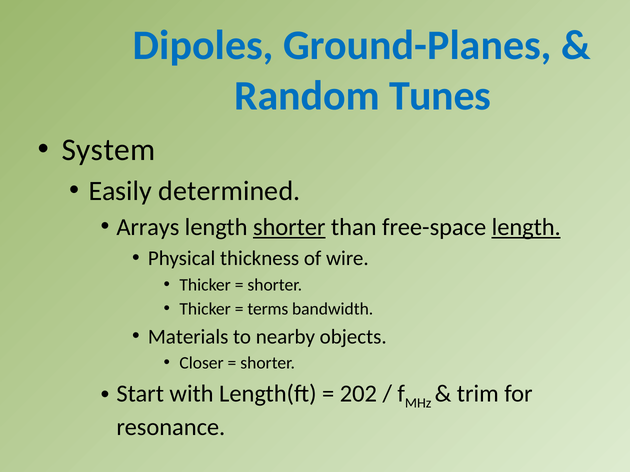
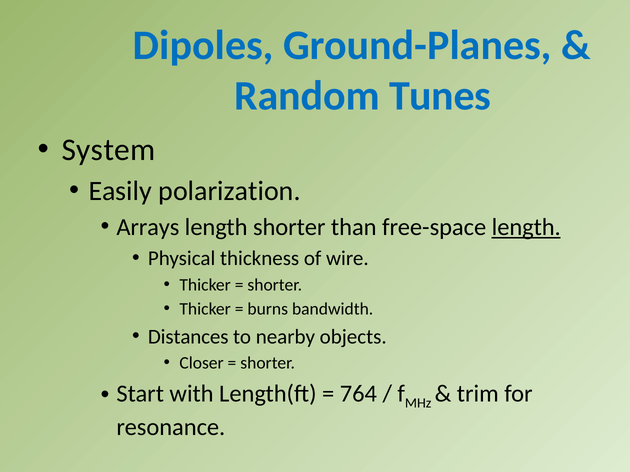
determined: determined -> polarization
shorter at (289, 227) underline: present -> none
terms: terms -> burns
Materials: Materials -> Distances
202: 202 -> 764
